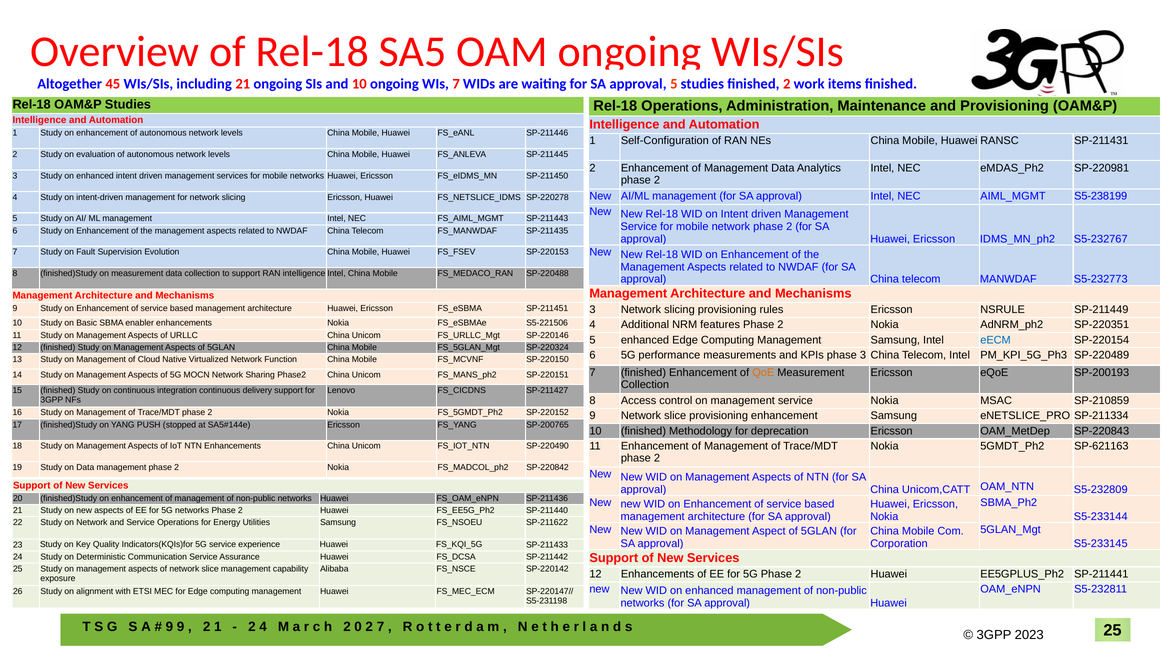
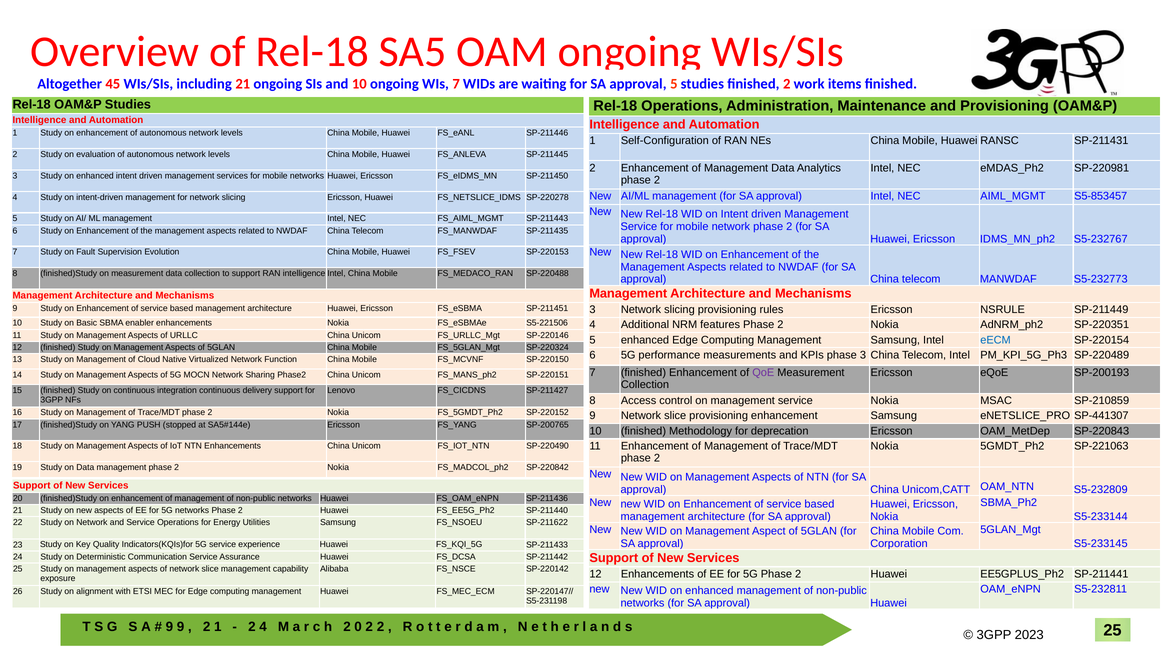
S5-238199: S5-238199 -> S5-853457
QoE colour: orange -> purple
SP-211334: SP-211334 -> SP-441307
SP-621163: SP-621163 -> SP-221063
2 7: 7 -> 2
